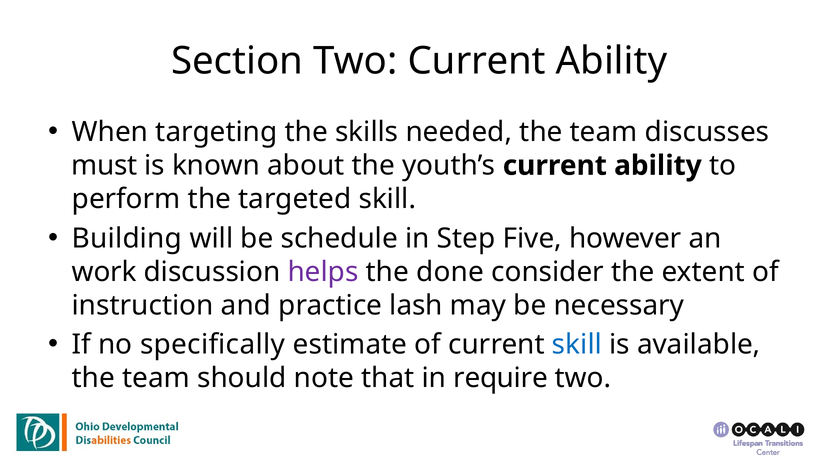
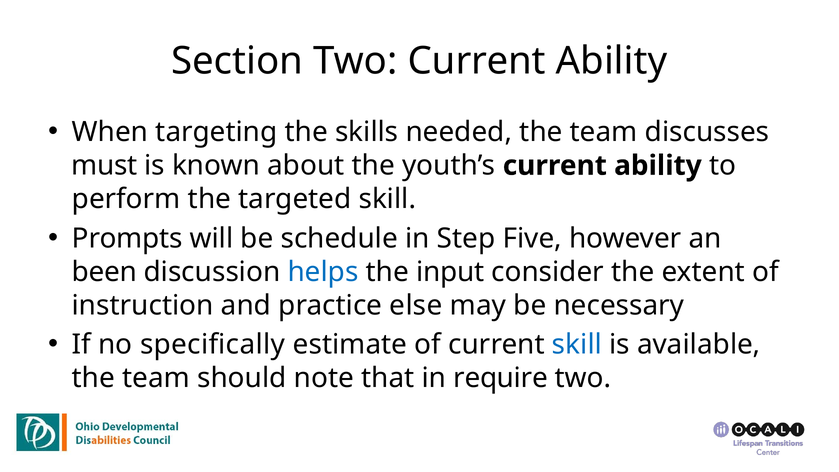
Building: Building -> Prompts
work: work -> been
helps colour: purple -> blue
done: done -> input
lash: lash -> else
